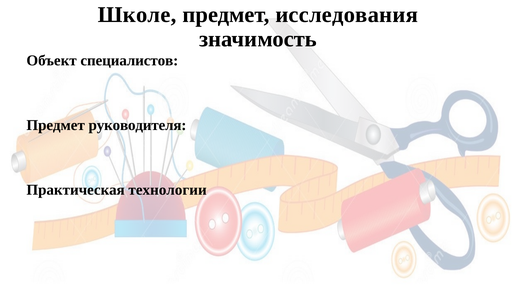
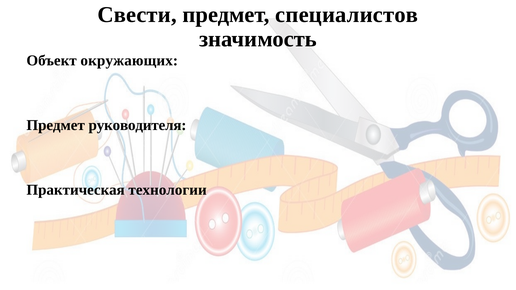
Школе: Школе -> Свести
исследования: исследования -> специалистов
специалистов: специалистов -> окружающих
